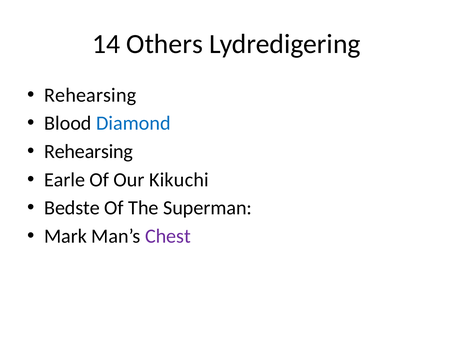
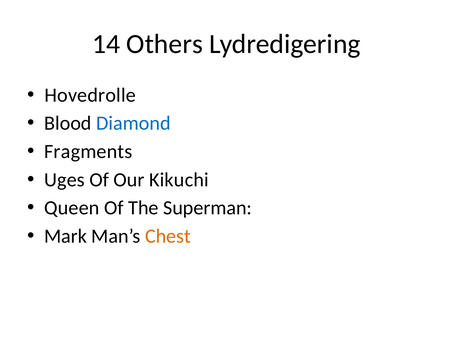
Rehearsing at (90, 95): Rehearsing -> Hovedrolle
Rehearsing at (89, 151): Rehearsing -> Fragments
Earle: Earle -> Uges
Bedste: Bedste -> Queen
Chest colour: purple -> orange
